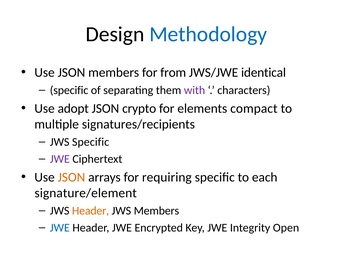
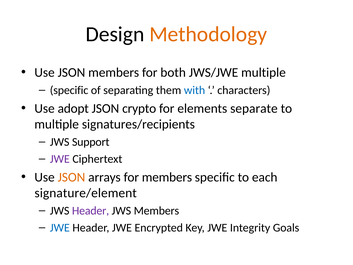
Methodology colour: blue -> orange
from: from -> both
JWS/JWE identical: identical -> multiple
with colour: purple -> blue
compact: compact -> separate
JWS Specific: Specific -> Support
for requiring: requiring -> members
Header at (91, 211) colour: orange -> purple
Open: Open -> Goals
